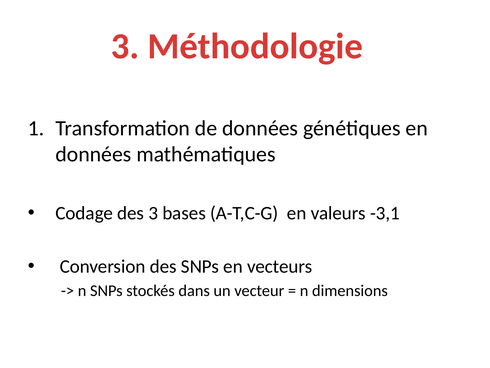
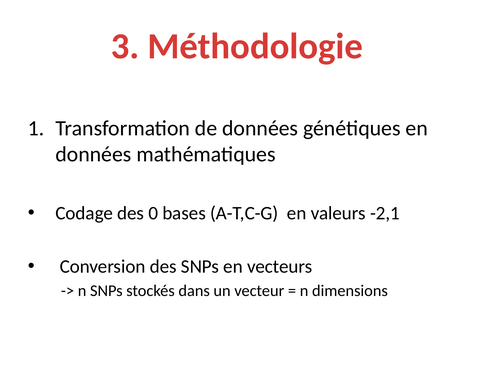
des 3: 3 -> 0
-3,1: -3,1 -> -2,1
